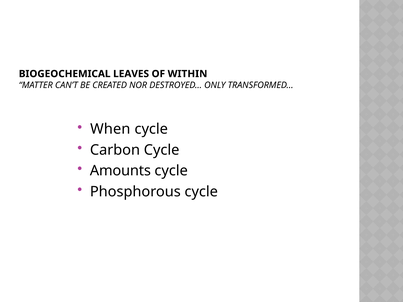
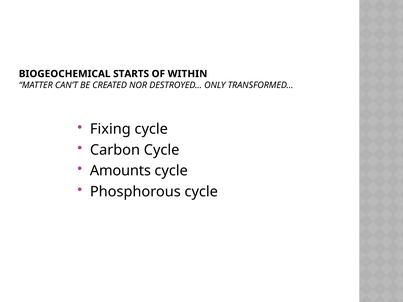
LEAVES: LEAVES -> STARTS
When: When -> Fixing
